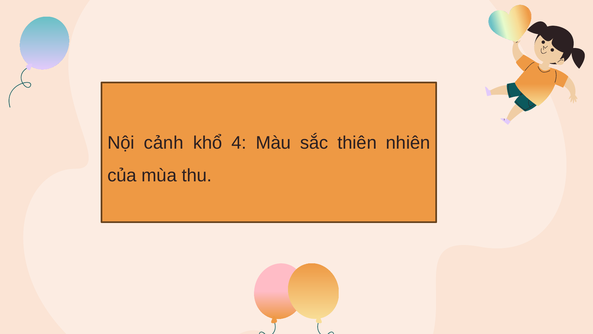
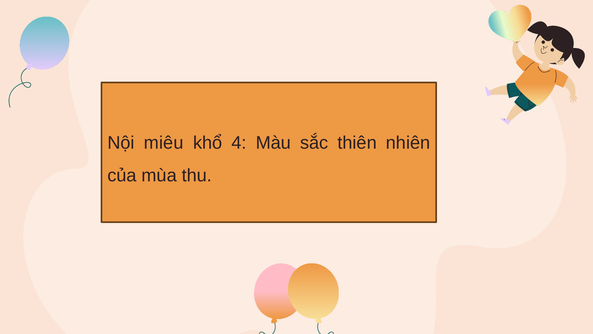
cảnh: cảnh -> miêu
